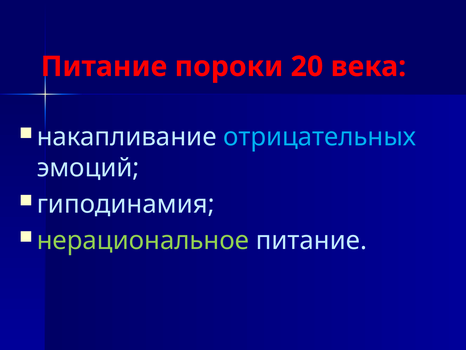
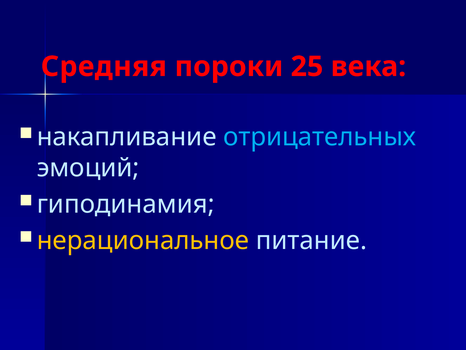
Питание at (104, 67): Питание -> Средняя
20: 20 -> 25
нерациональное colour: light green -> yellow
